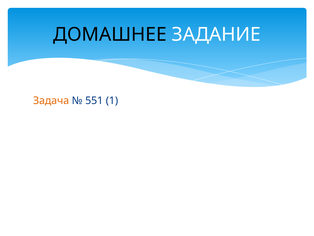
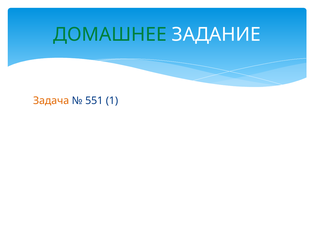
ДОМАШНЕЕ colour: black -> green
